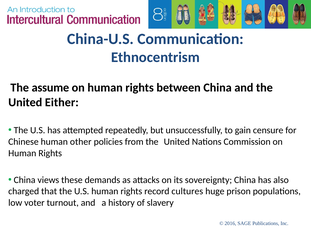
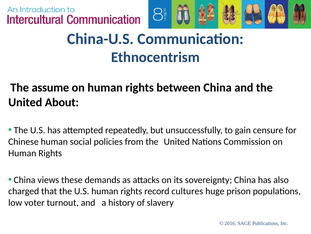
Either: Either -> About
other: other -> social
